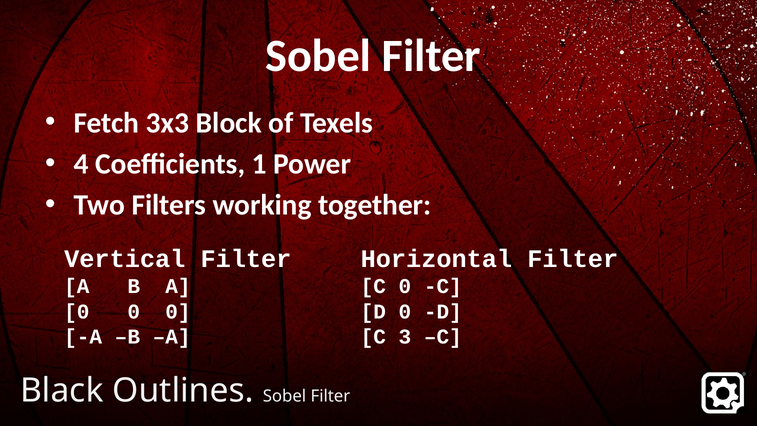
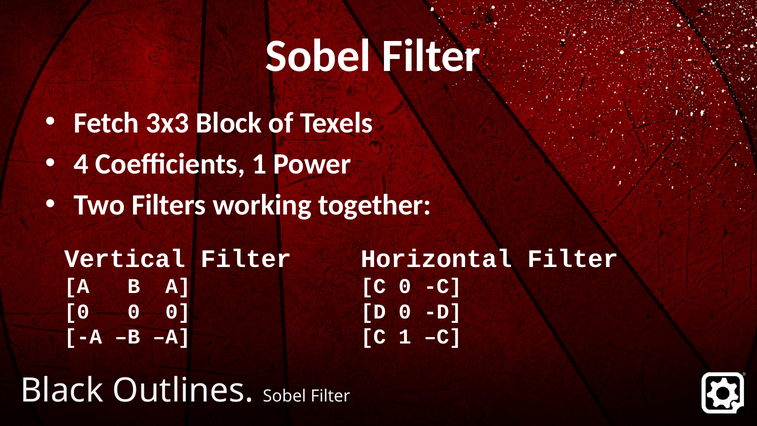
C 3: 3 -> 1
